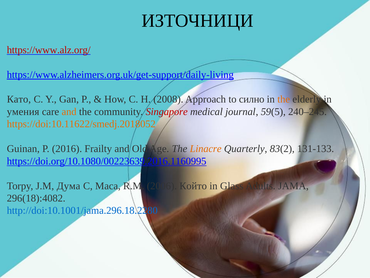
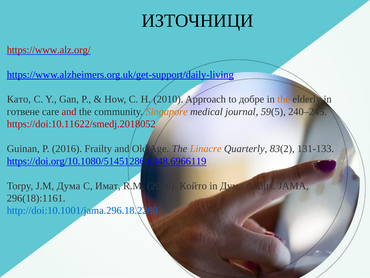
2008: 2008 -> 2010
силно: силно -> добре
умения: умения -> готвене
and at (69, 111) colour: orange -> red
Singapore colour: red -> orange
https://doi:10.11622/smedj.2018052 colour: orange -> red
https://doi.org/10.1080/00223639.2016.1160995: https://doi.org/10.1080/00223639.2016.1160995 -> https://doi.org/10.1080/51451286.6348.6966119
Маса: Маса -> Имат
in Glass: Glass -> Дума
296(18):4082: 296(18):4082 -> 296(18):1161
